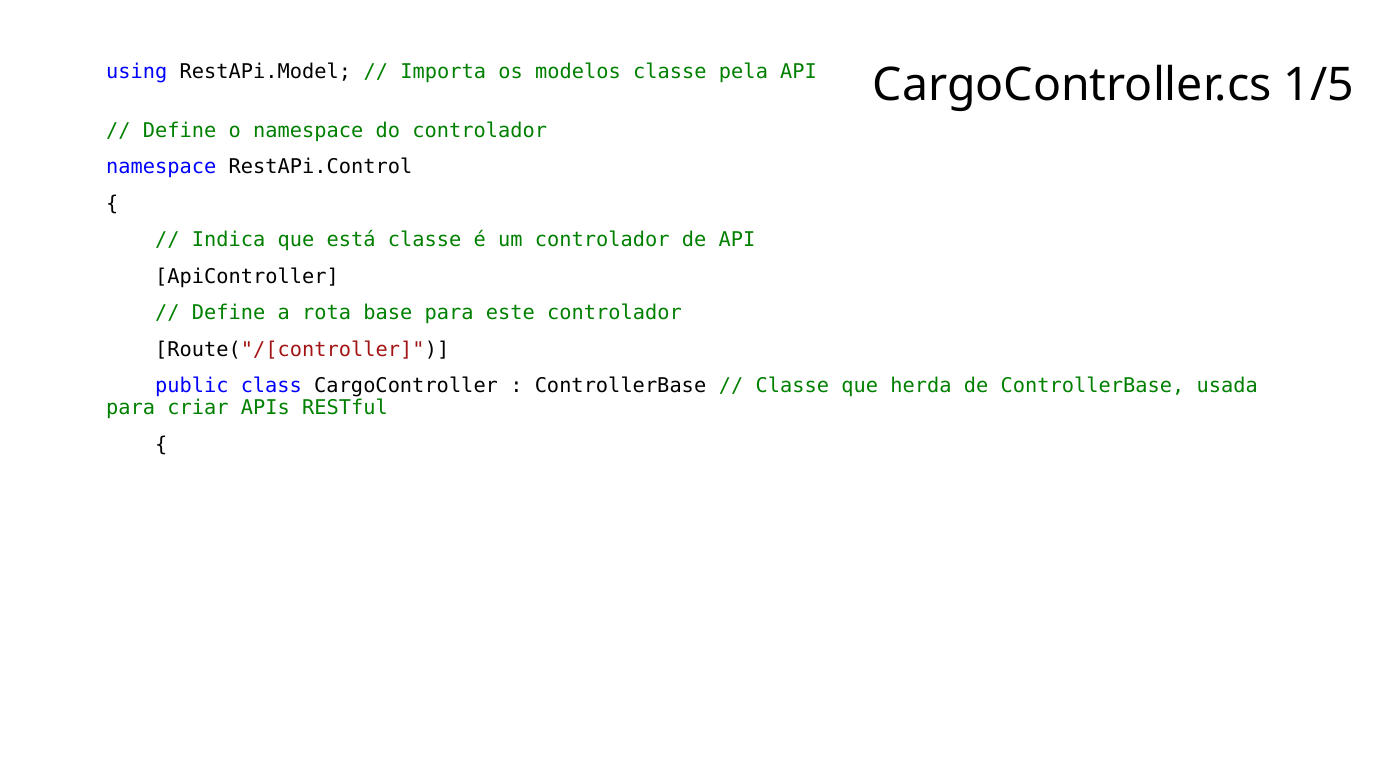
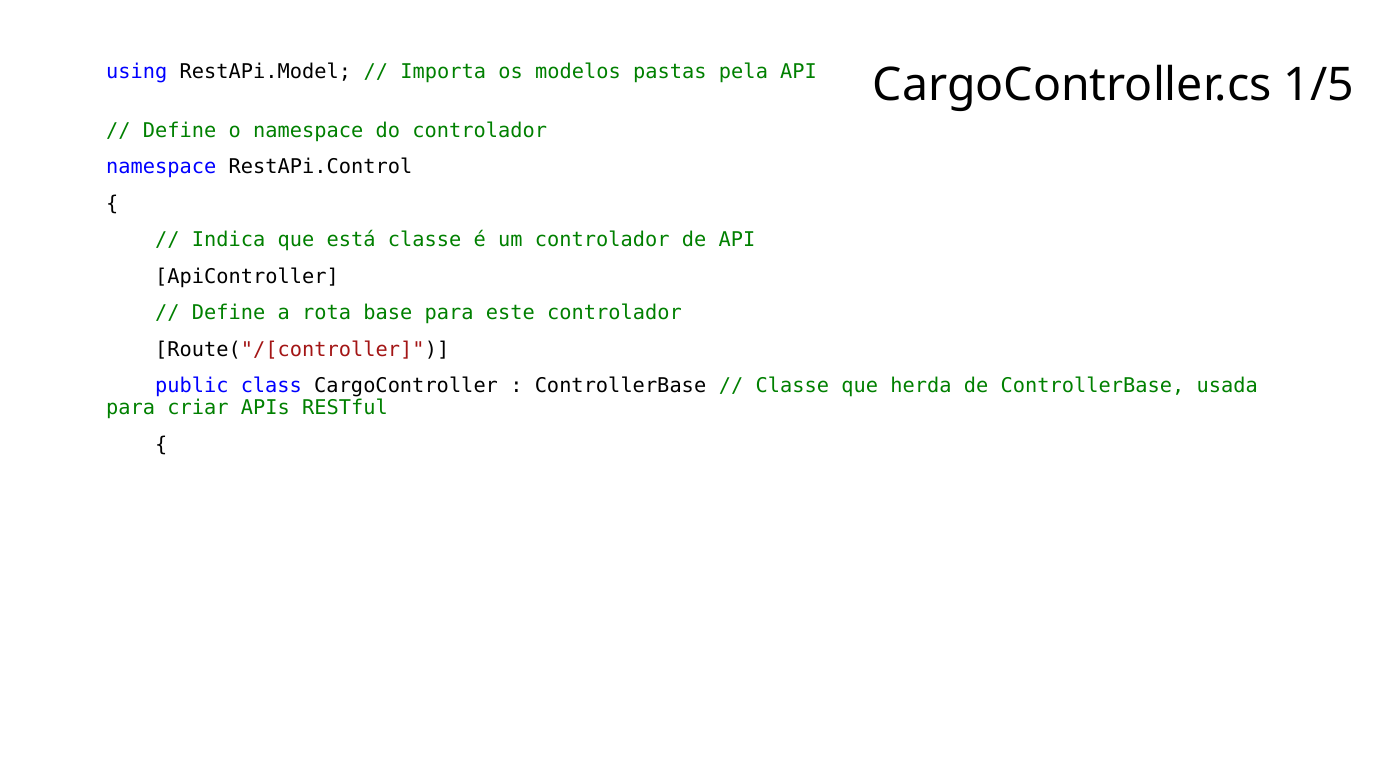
modelos classe: classe -> pastas
